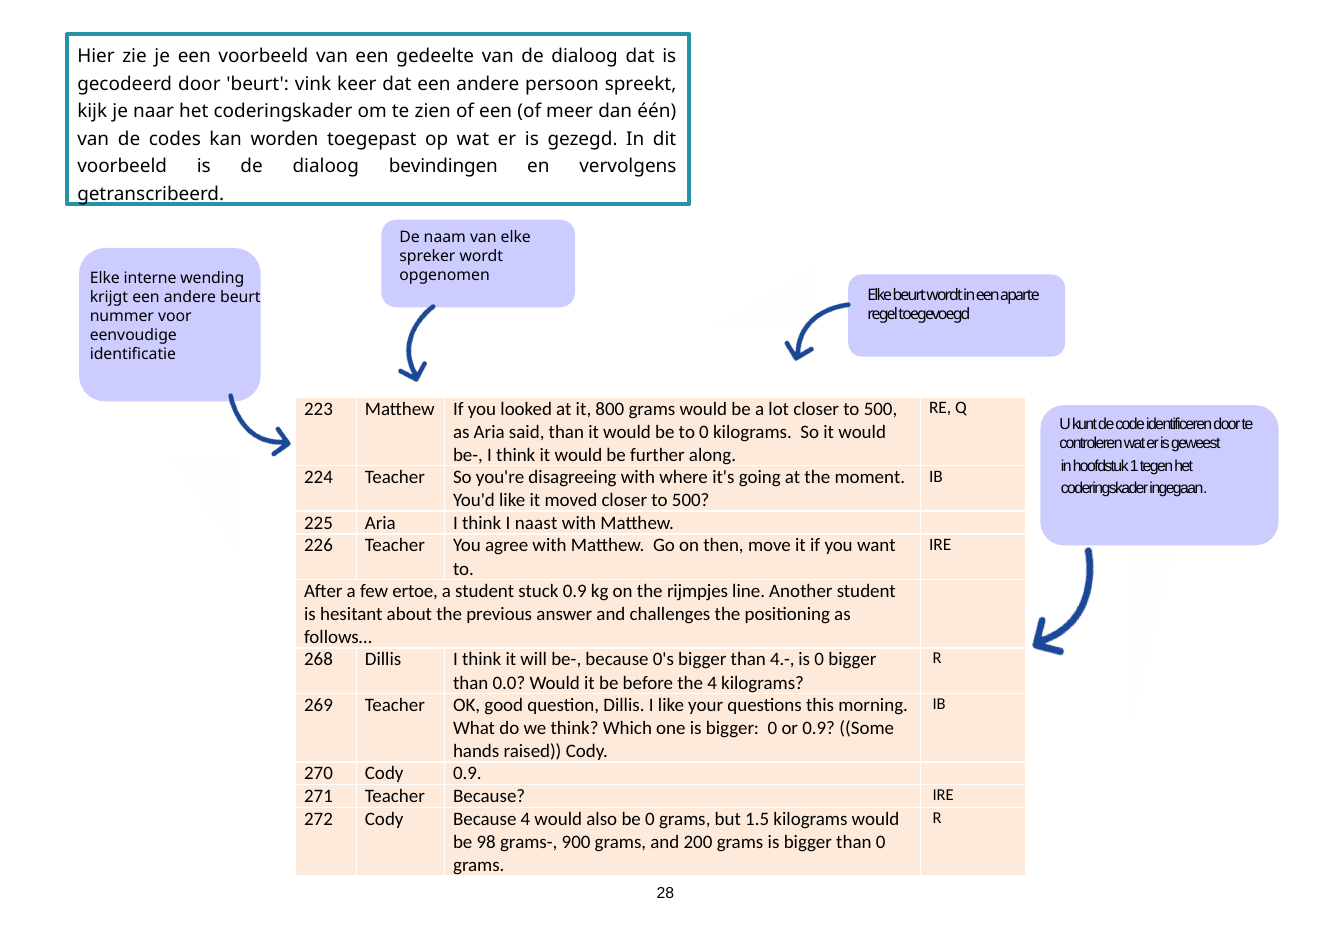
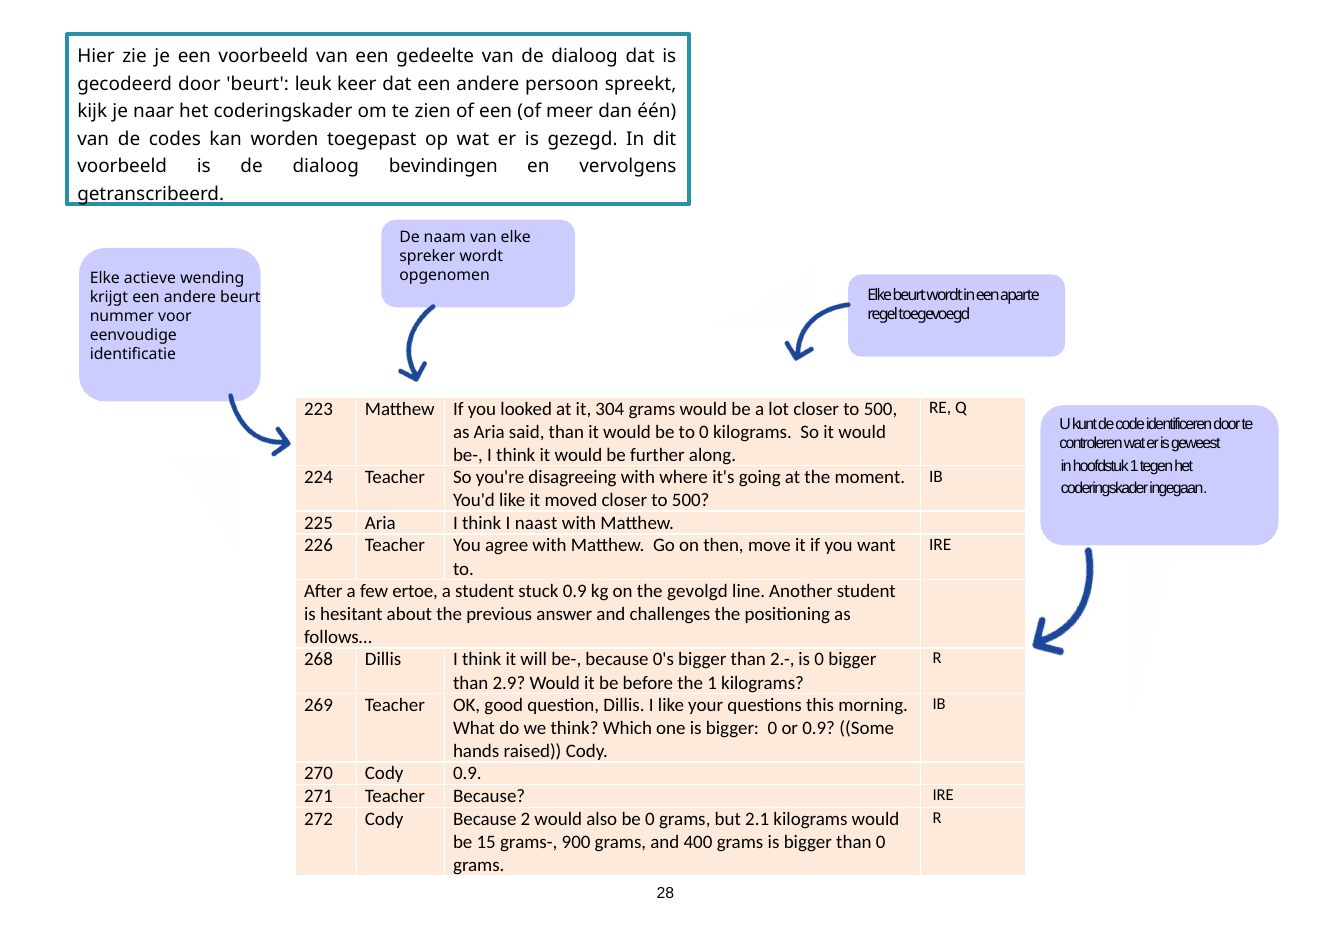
vink: vink -> leuk
interne: interne -> actieve
800: 800 -> 304
rijmpjes: rijmpjes -> gevolgd
4.-: 4.- -> 2.-
0.0: 0.0 -> 2.9
the 4: 4 -> 1
Because 4: 4 -> 2
1.5: 1.5 -> 2.1
98: 98 -> 15
200: 200 -> 400
